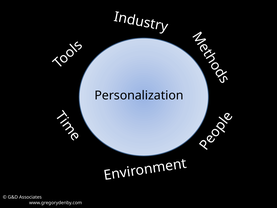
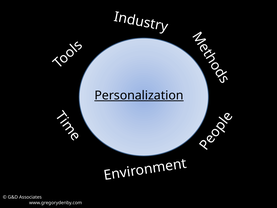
Personalization underline: none -> present
